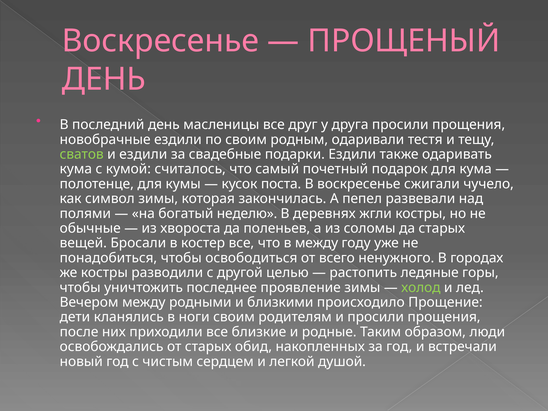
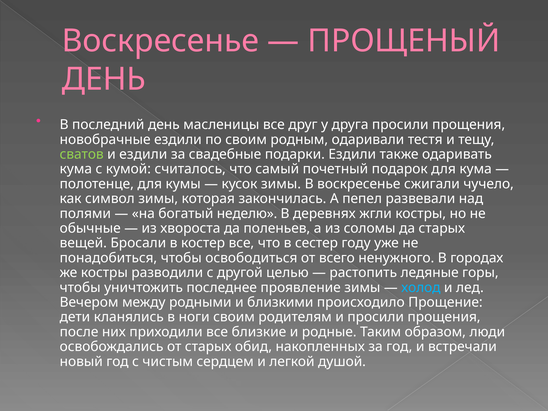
кусок поста: поста -> зимы
в между: между -> сестер
холод colour: light green -> light blue
